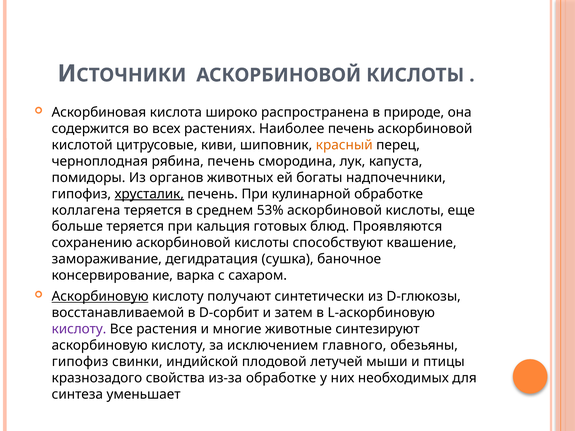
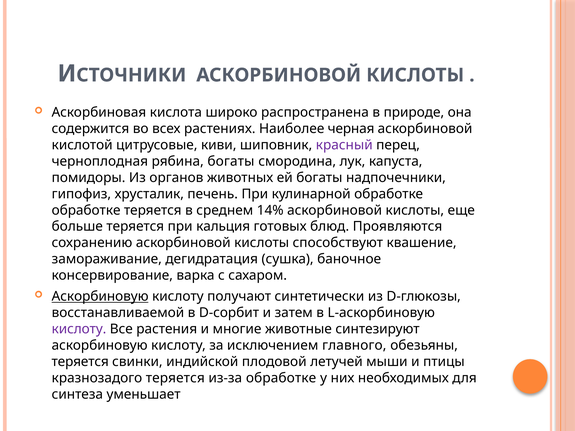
Наиболее печень: печень -> черная
красный colour: orange -> purple
рябина печень: печень -> богаты
хрусталик underline: present -> none
коллагена at (86, 210): коллагена -> обработке
53%: 53% -> 14%
гипофиз at (80, 362): гипофиз -> теряется
кразнозадого свойства: свойства -> теряется
